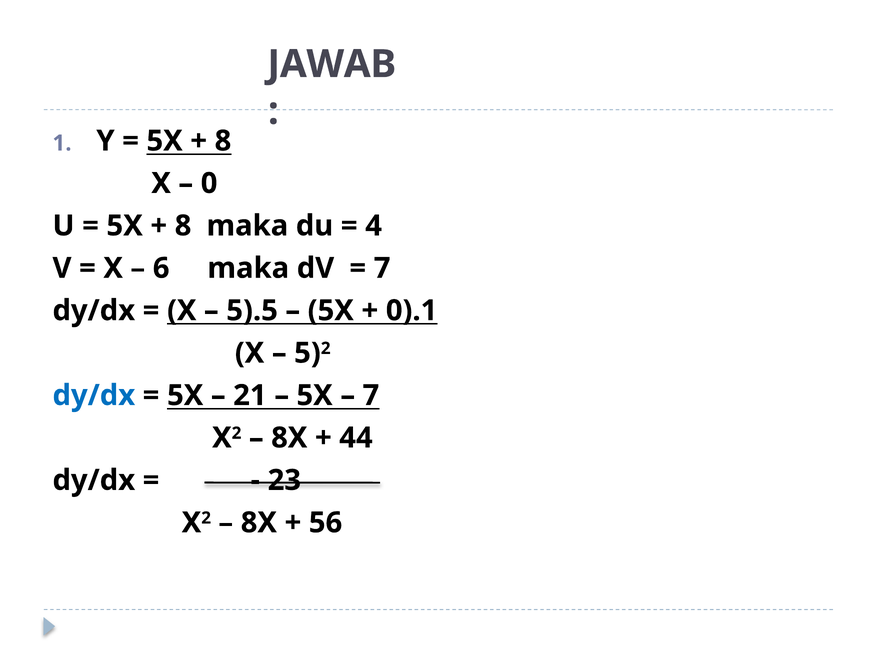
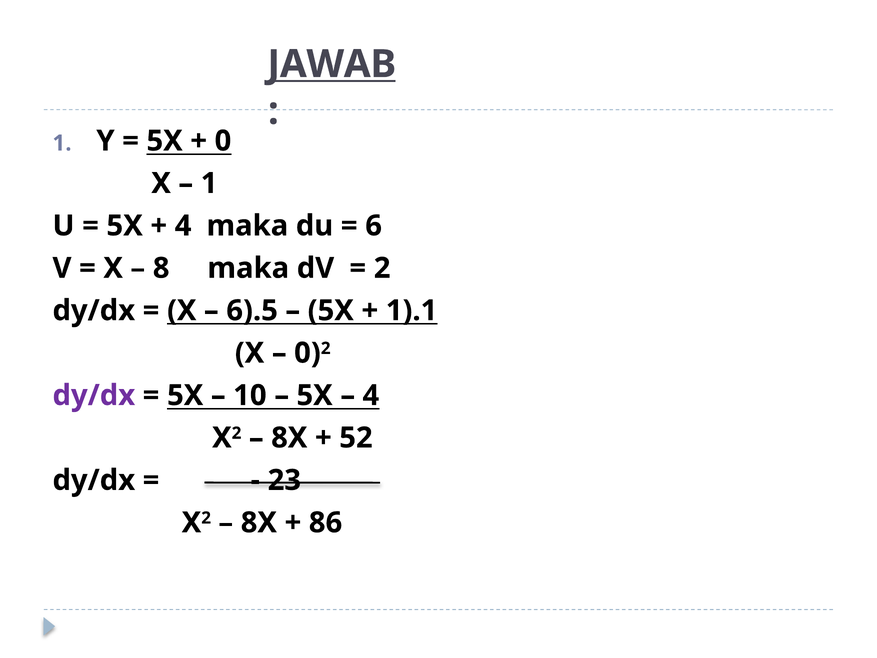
JAWAB underline: none -> present
8 at (223, 141): 8 -> 0
0 at (209, 183): 0 -> 1
8 at (183, 226): 8 -> 4
4: 4 -> 6
6: 6 -> 8
7 at (382, 268): 7 -> 2
5).5: 5).5 -> 6).5
0).1: 0).1 -> 1).1
5 at (307, 353): 5 -> 0
dy/dx at (94, 395) colour: blue -> purple
21: 21 -> 10
7 at (371, 395): 7 -> 4
44: 44 -> 52
56: 56 -> 86
